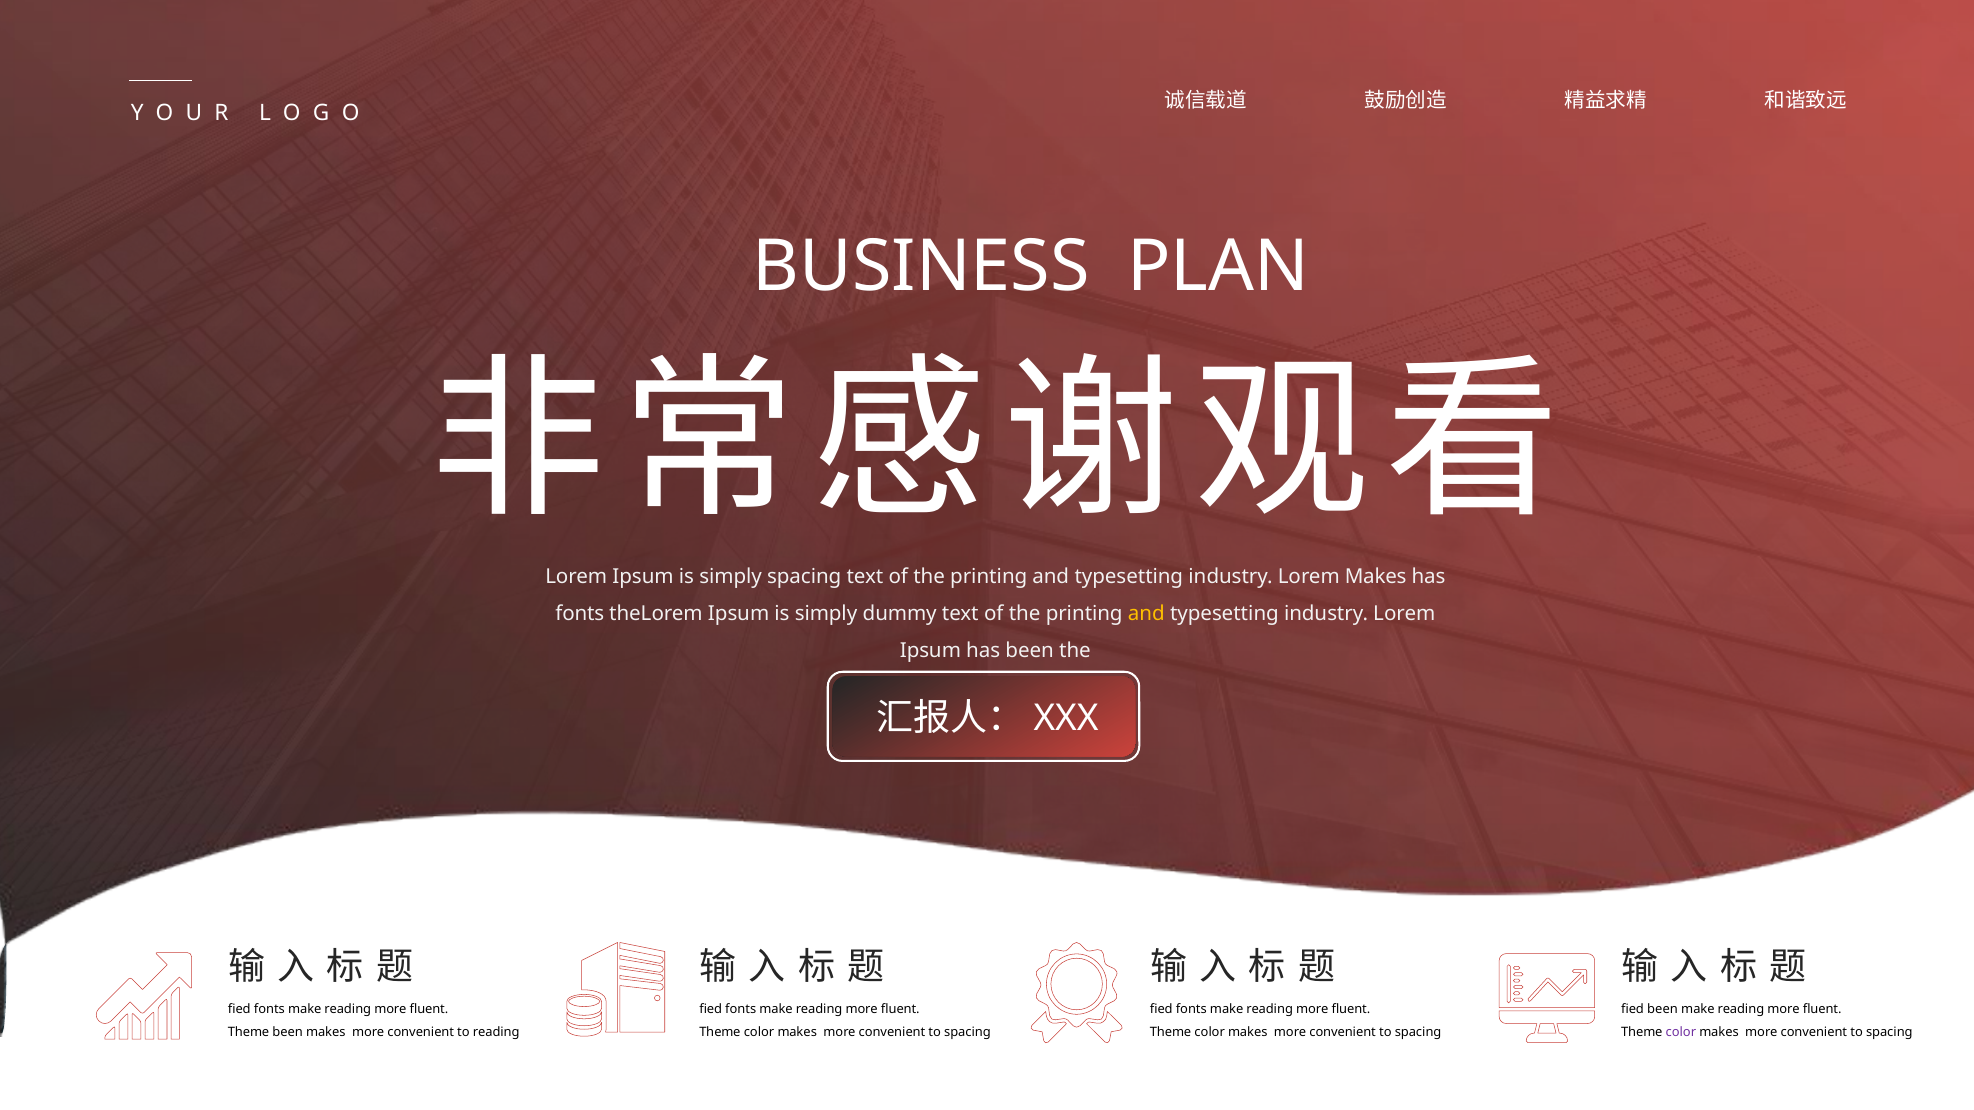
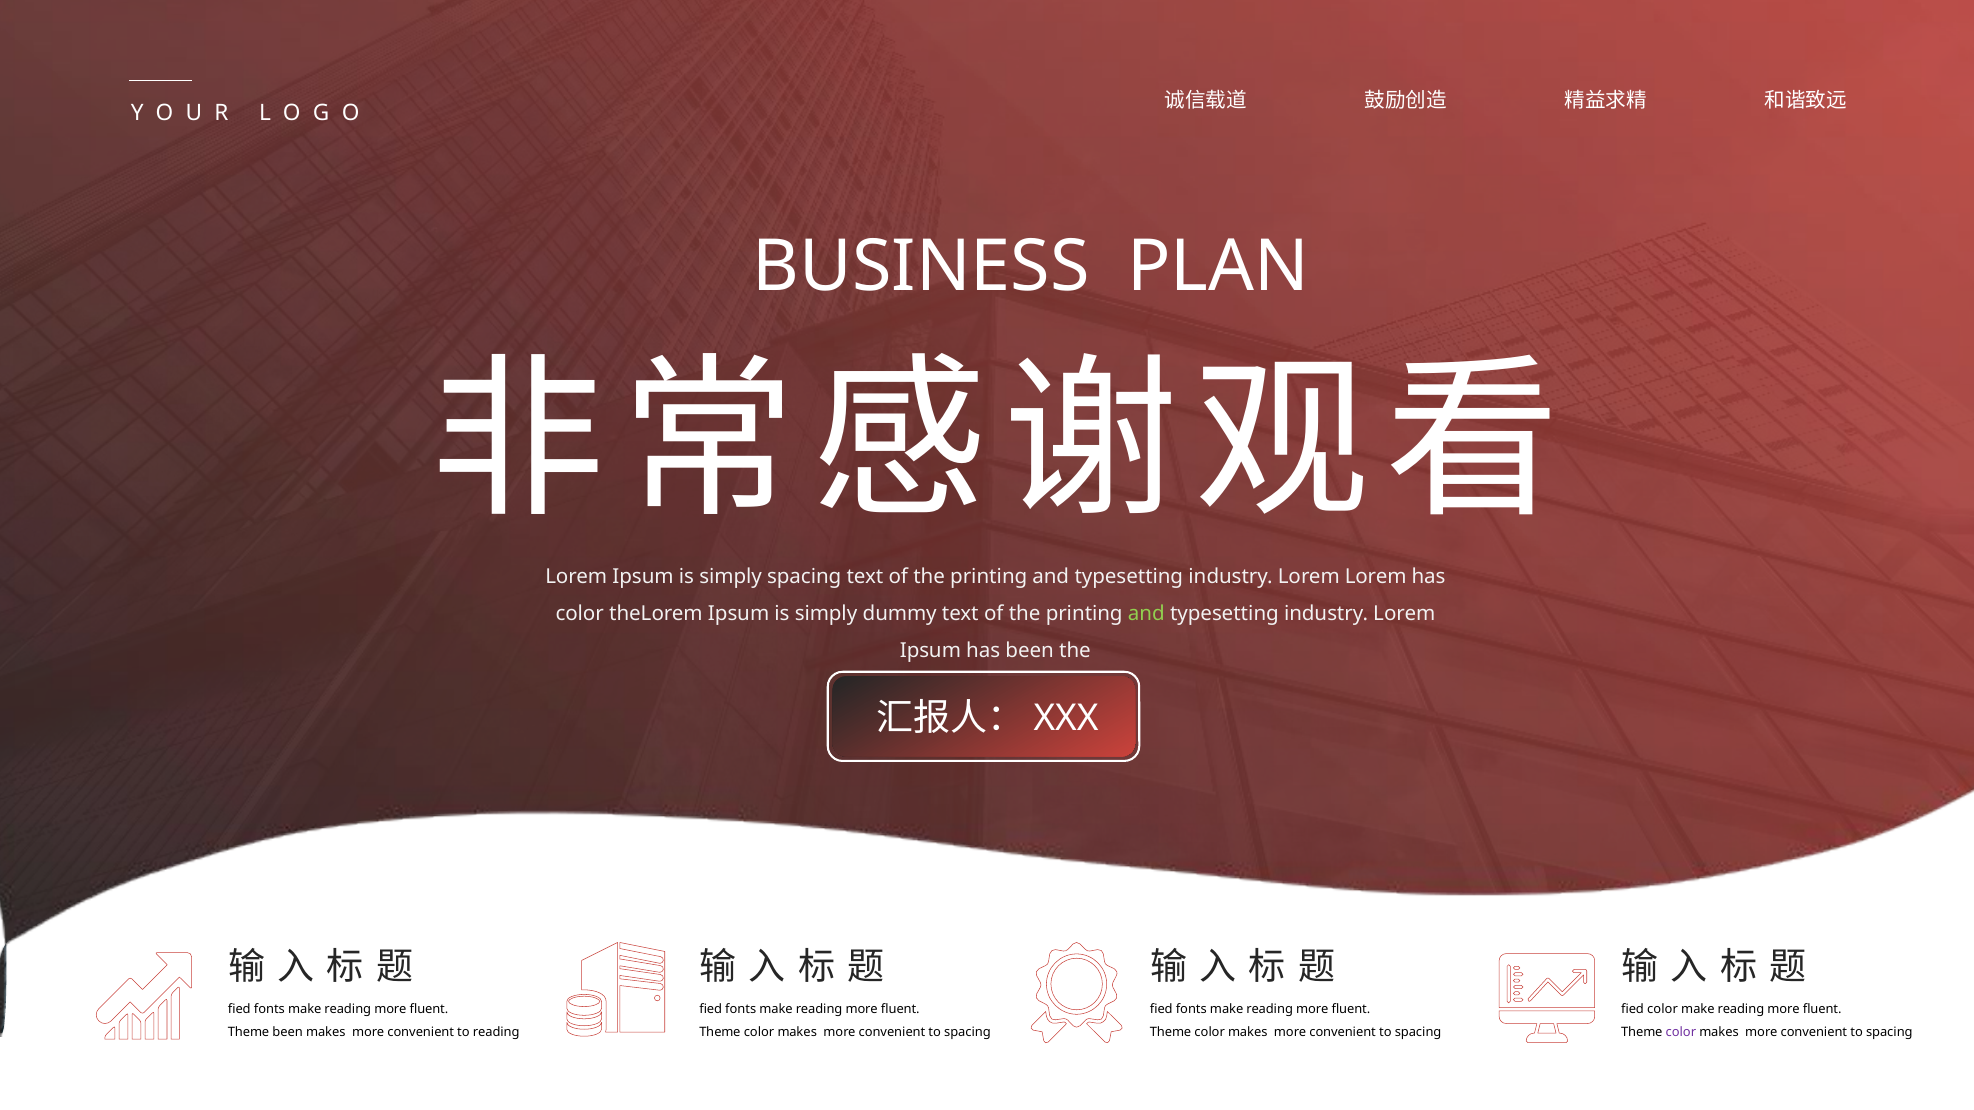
Lorem Makes: Makes -> Lorem
fonts at (580, 614): fonts -> color
and at (1146, 614) colour: yellow -> light green
fied been: been -> color
